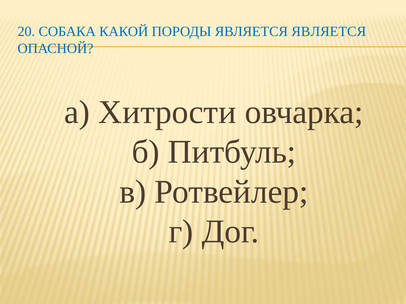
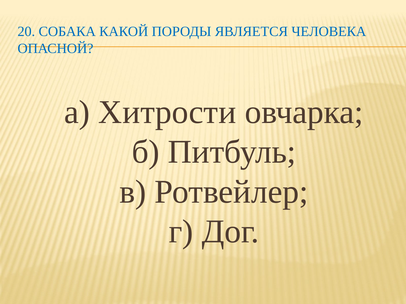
ЯВЛЯЕТСЯ ЯВЛЯЕТСЯ: ЯВЛЯЕТСЯ -> ЧЕЛОВЕКА
